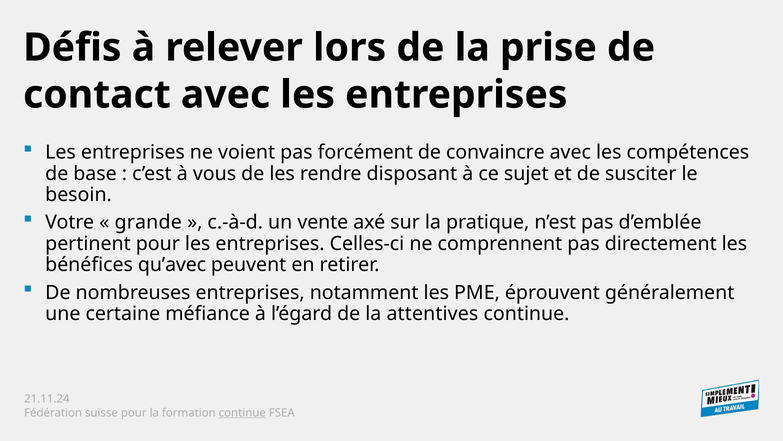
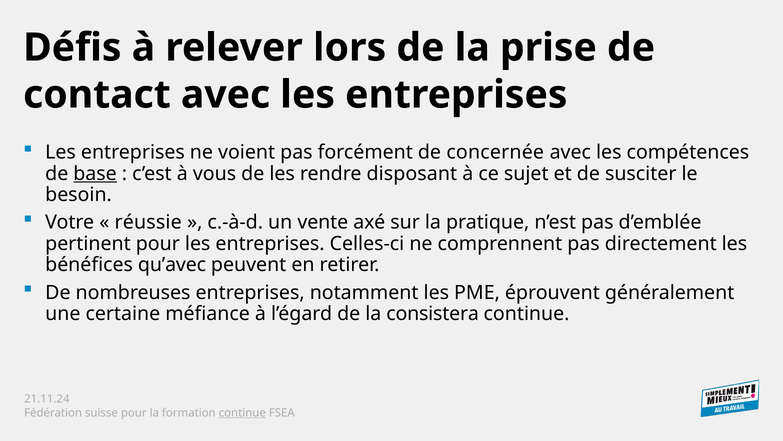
convaincre: convaincre -> concernée
base underline: none -> present
grande: grande -> réussie
attentives: attentives -> consistera
